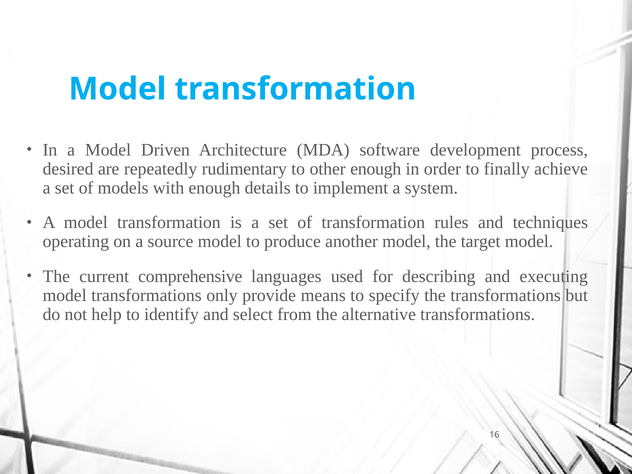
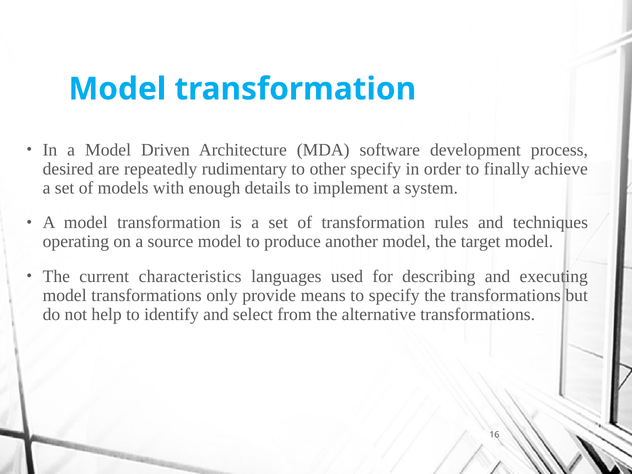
other enough: enough -> specify
comprehensive: comprehensive -> characteristics
